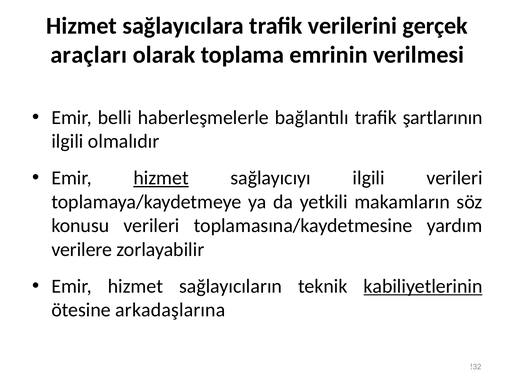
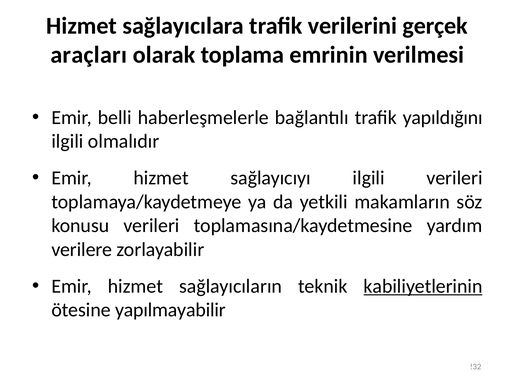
şartlarının: şartlarının -> yapıldığını
hizmet at (161, 178) underline: present -> none
arkadaşlarına: arkadaşlarına -> yapılmayabilir
